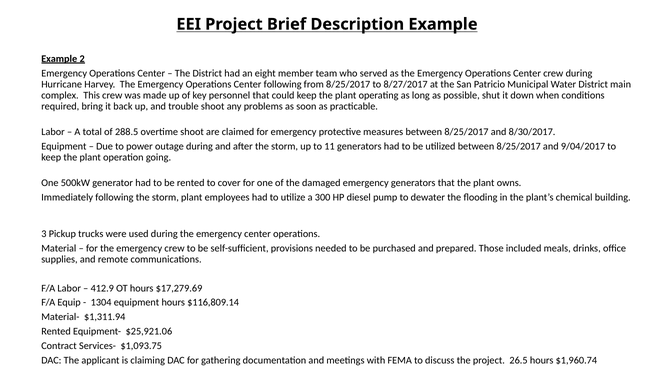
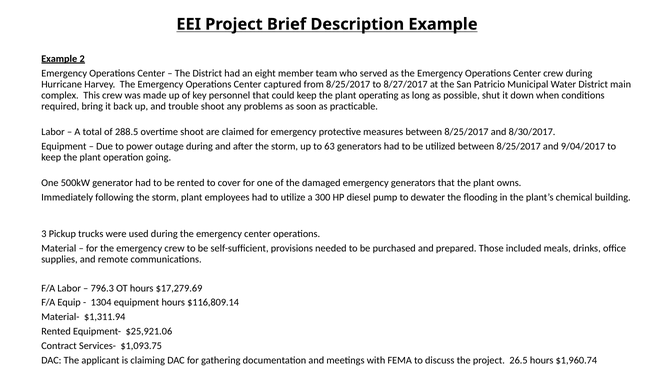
Center following: following -> captured
11: 11 -> 63
412.9: 412.9 -> 796.3
